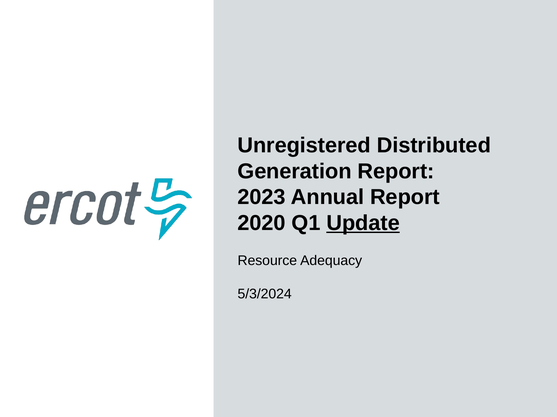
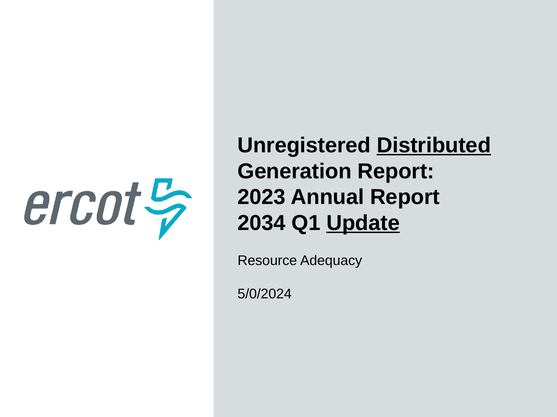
Distributed underline: none -> present
2020: 2020 -> 2034
5/3/2024: 5/3/2024 -> 5/0/2024
